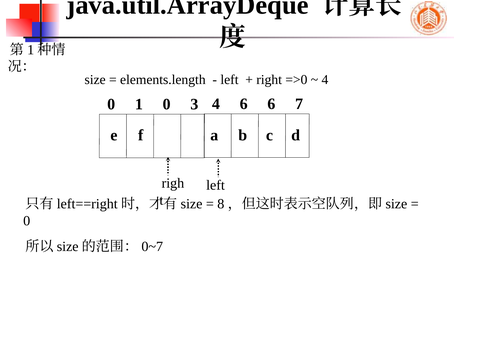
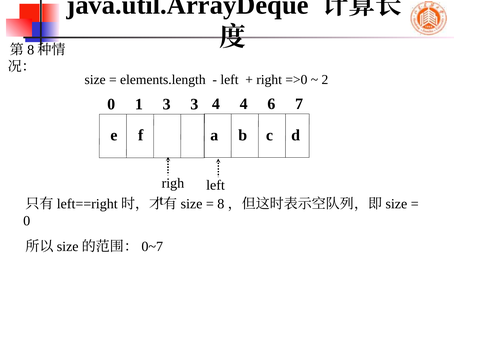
1 at (31, 50): 1 -> 8
4 at (325, 80): 4 -> 2
4 6: 6 -> 4
1 0: 0 -> 3
